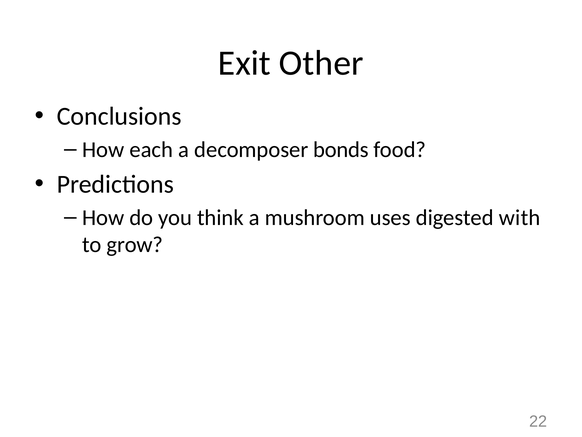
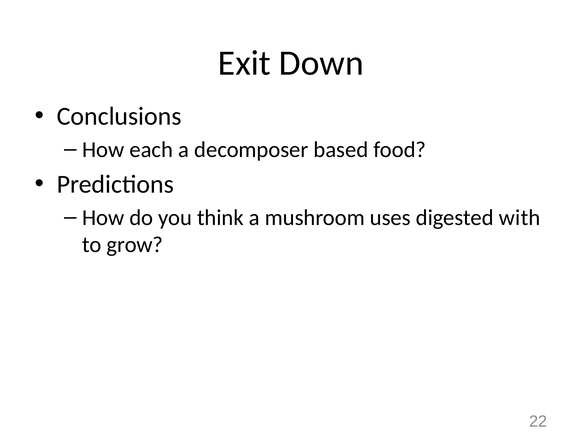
Other: Other -> Down
bonds: bonds -> based
